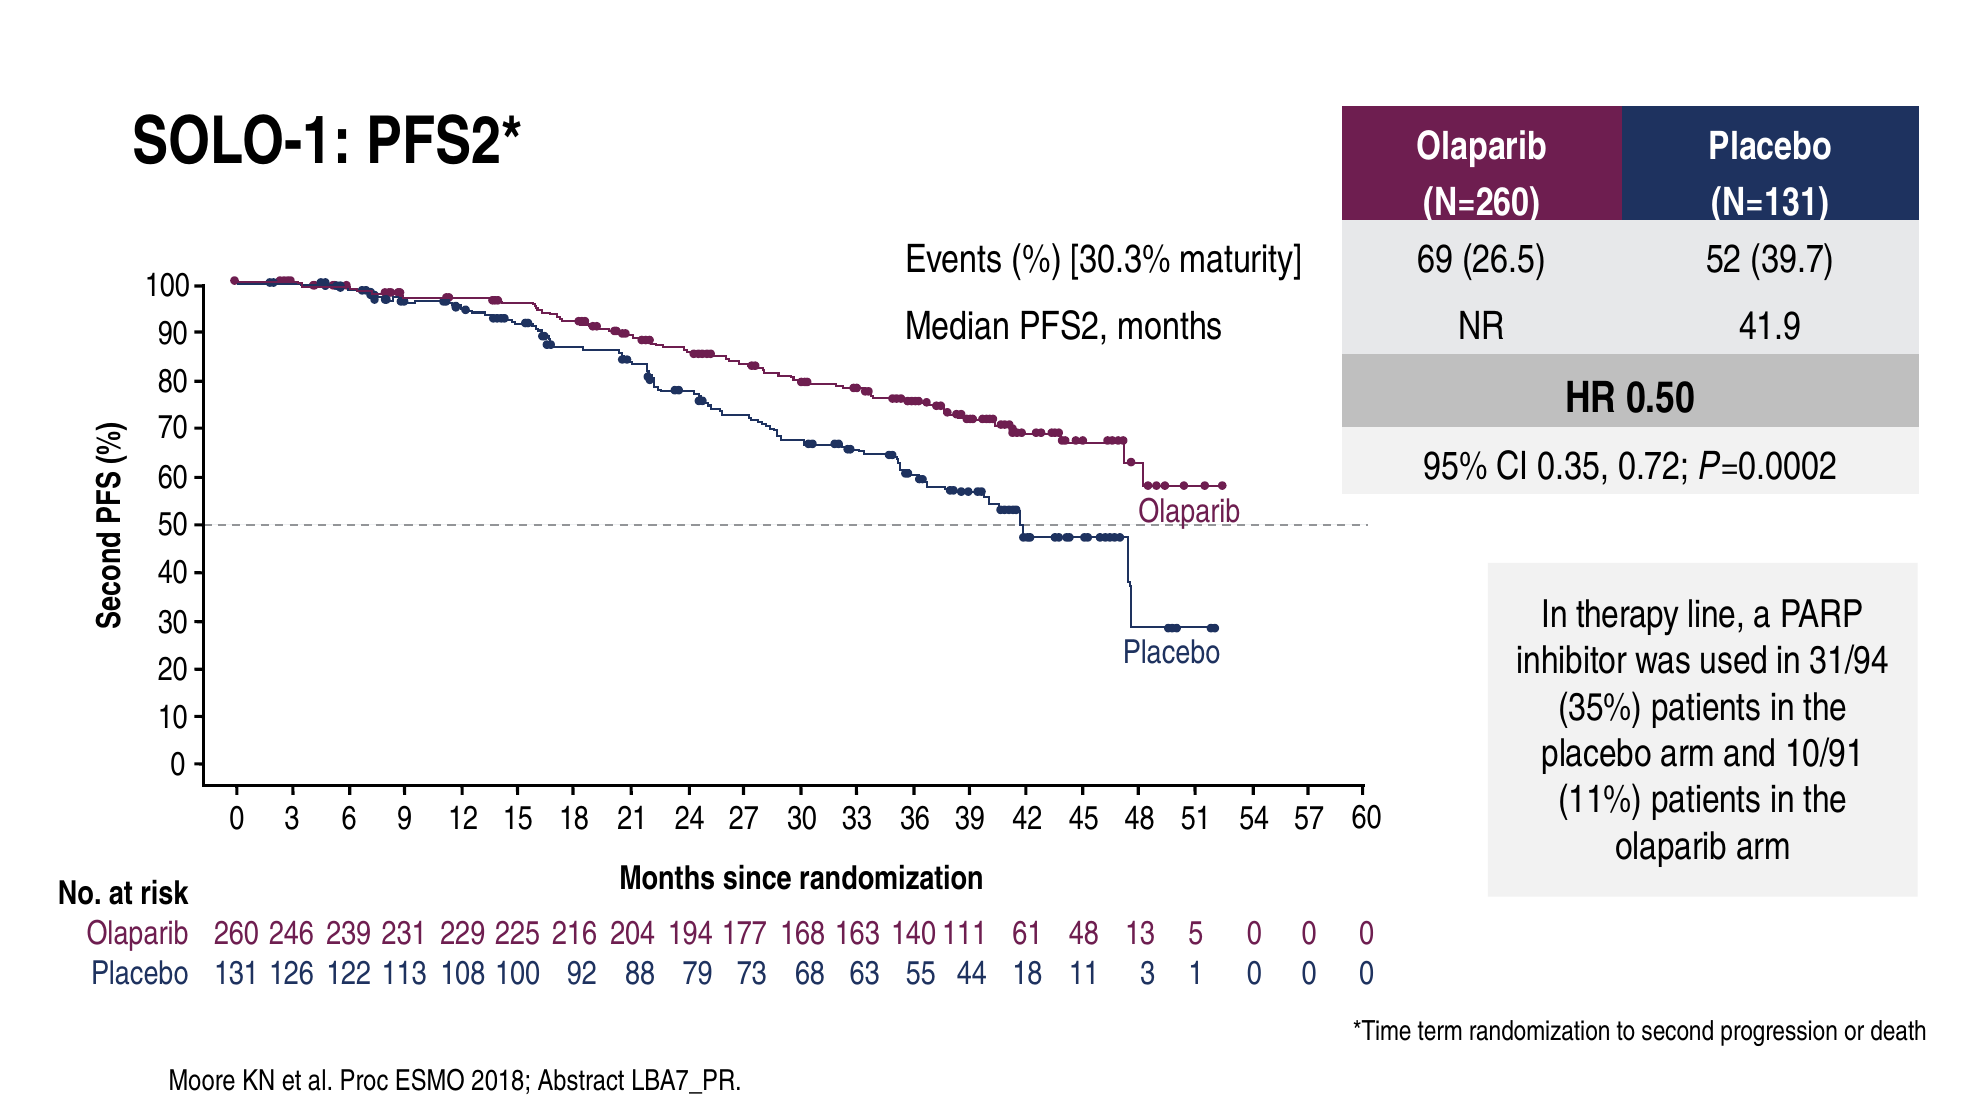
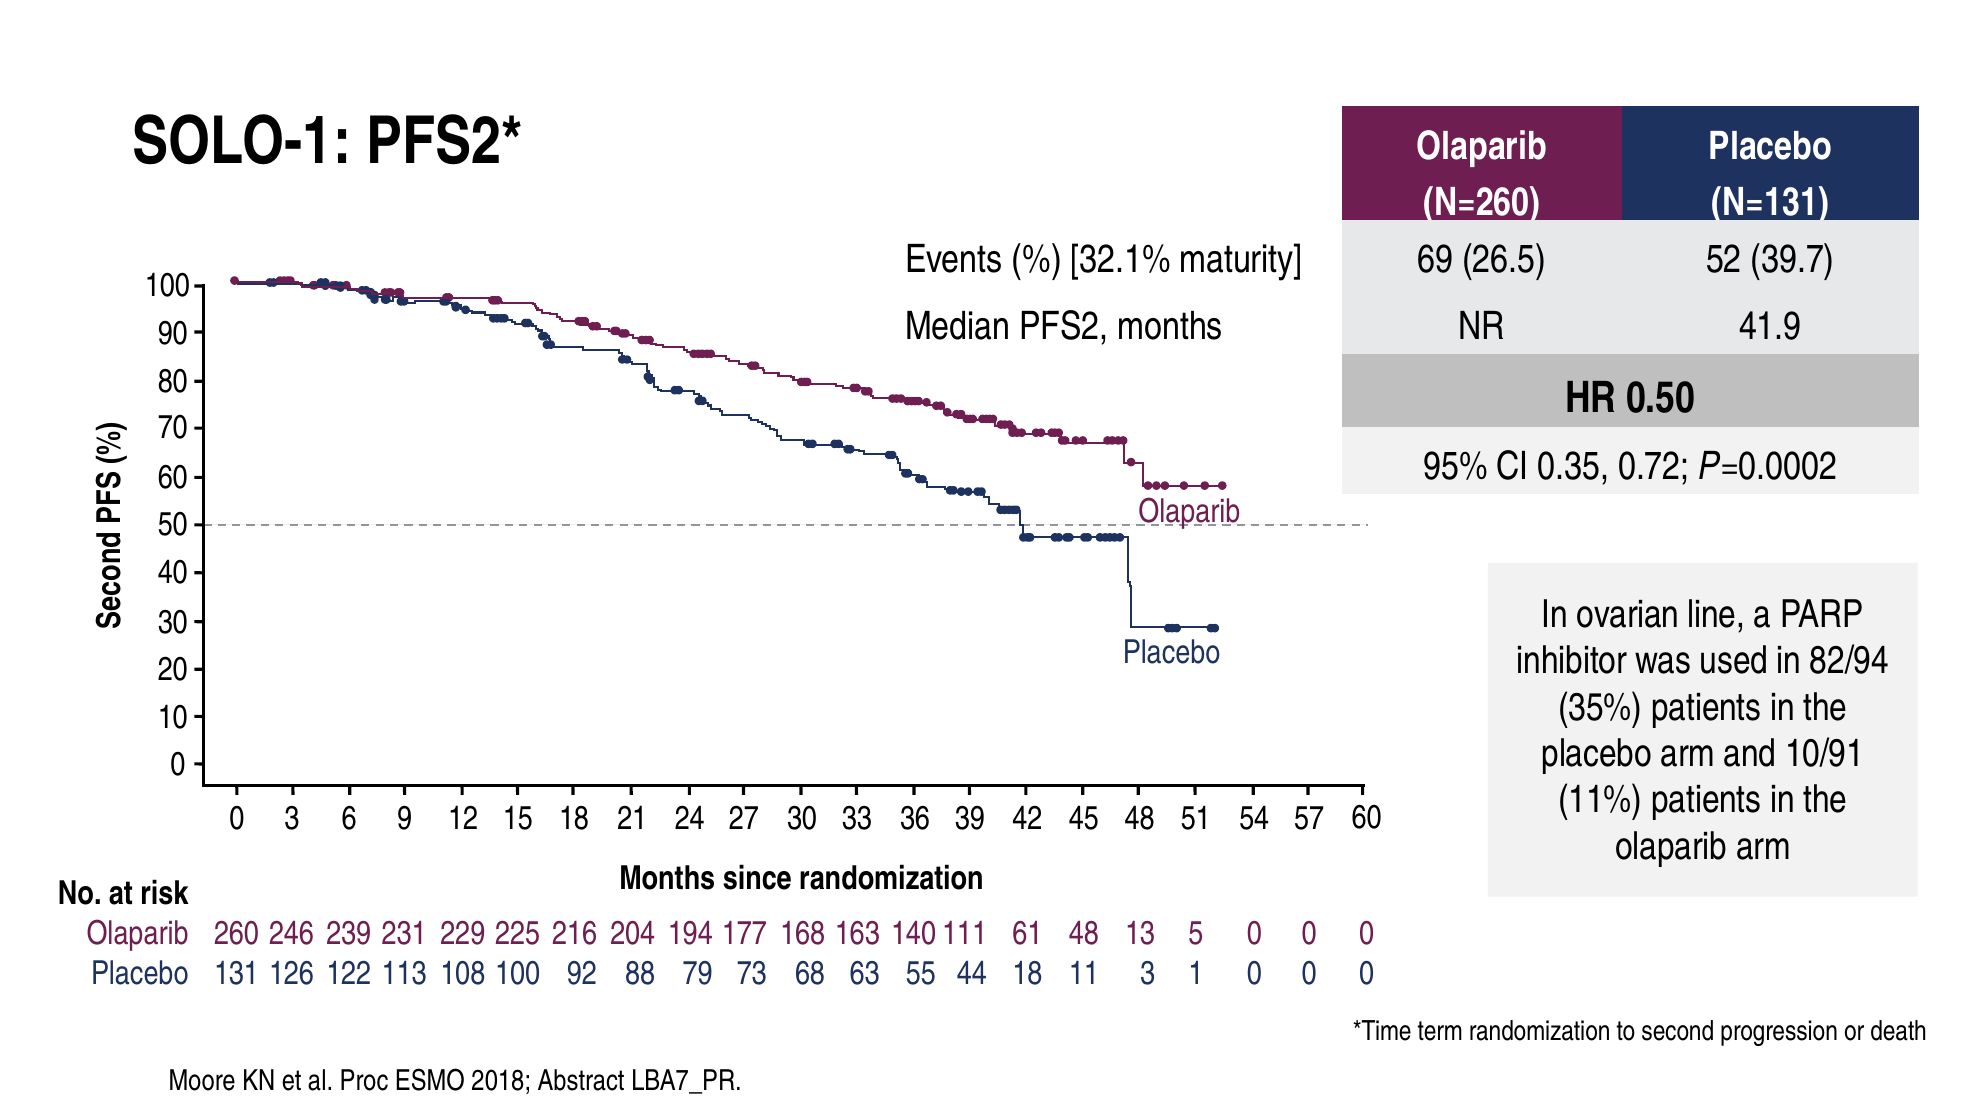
30.3%: 30.3% -> 32.1%
therapy: therapy -> ovarian
31/94: 31/94 -> 82/94
